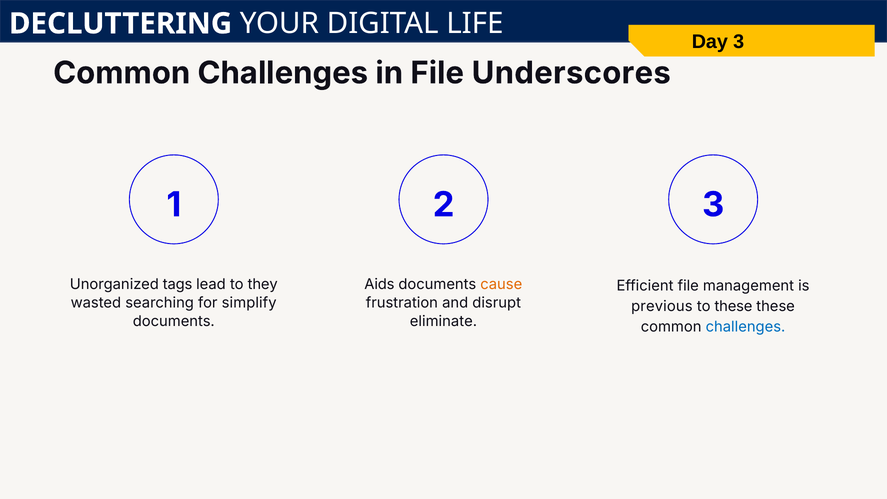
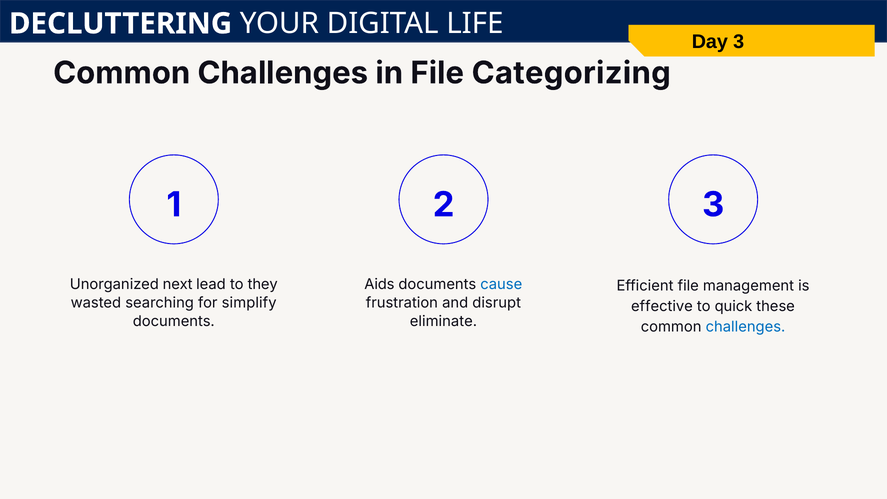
Underscores: Underscores -> Categorizing
tags: tags -> next
cause colour: orange -> blue
previous: previous -> effective
to these: these -> quick
